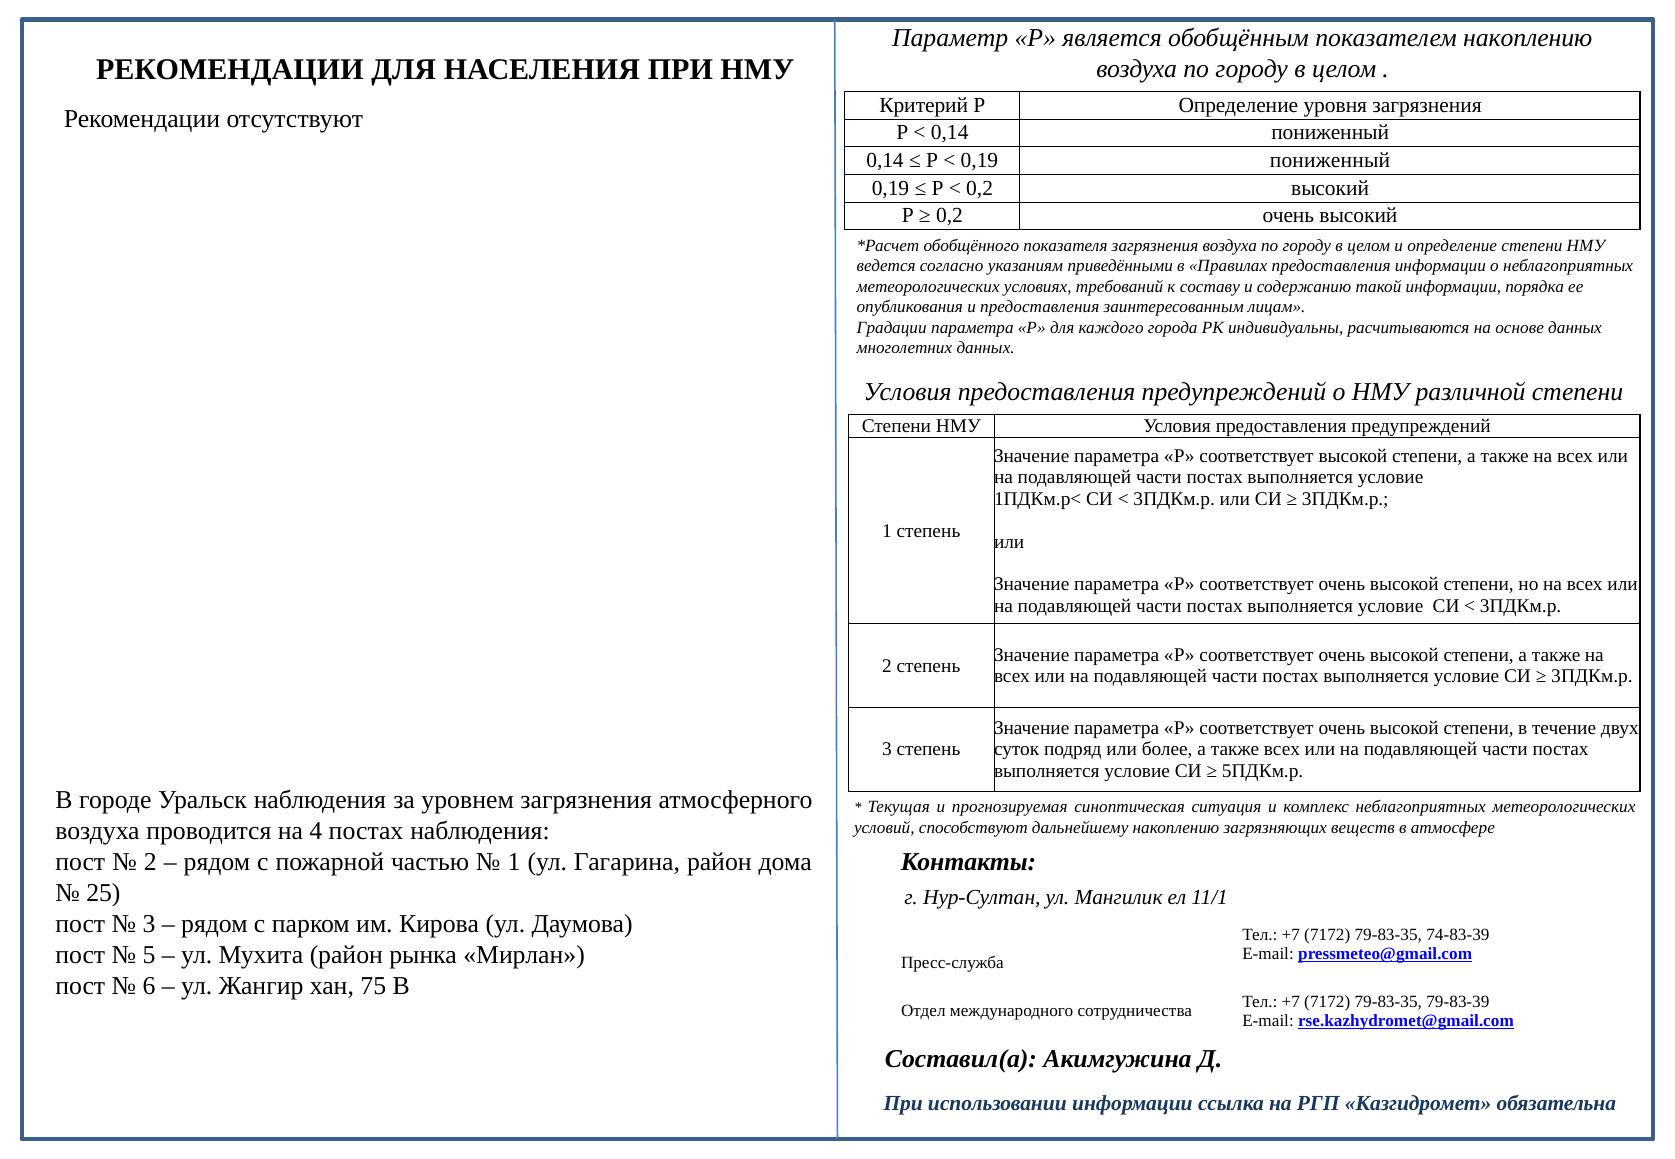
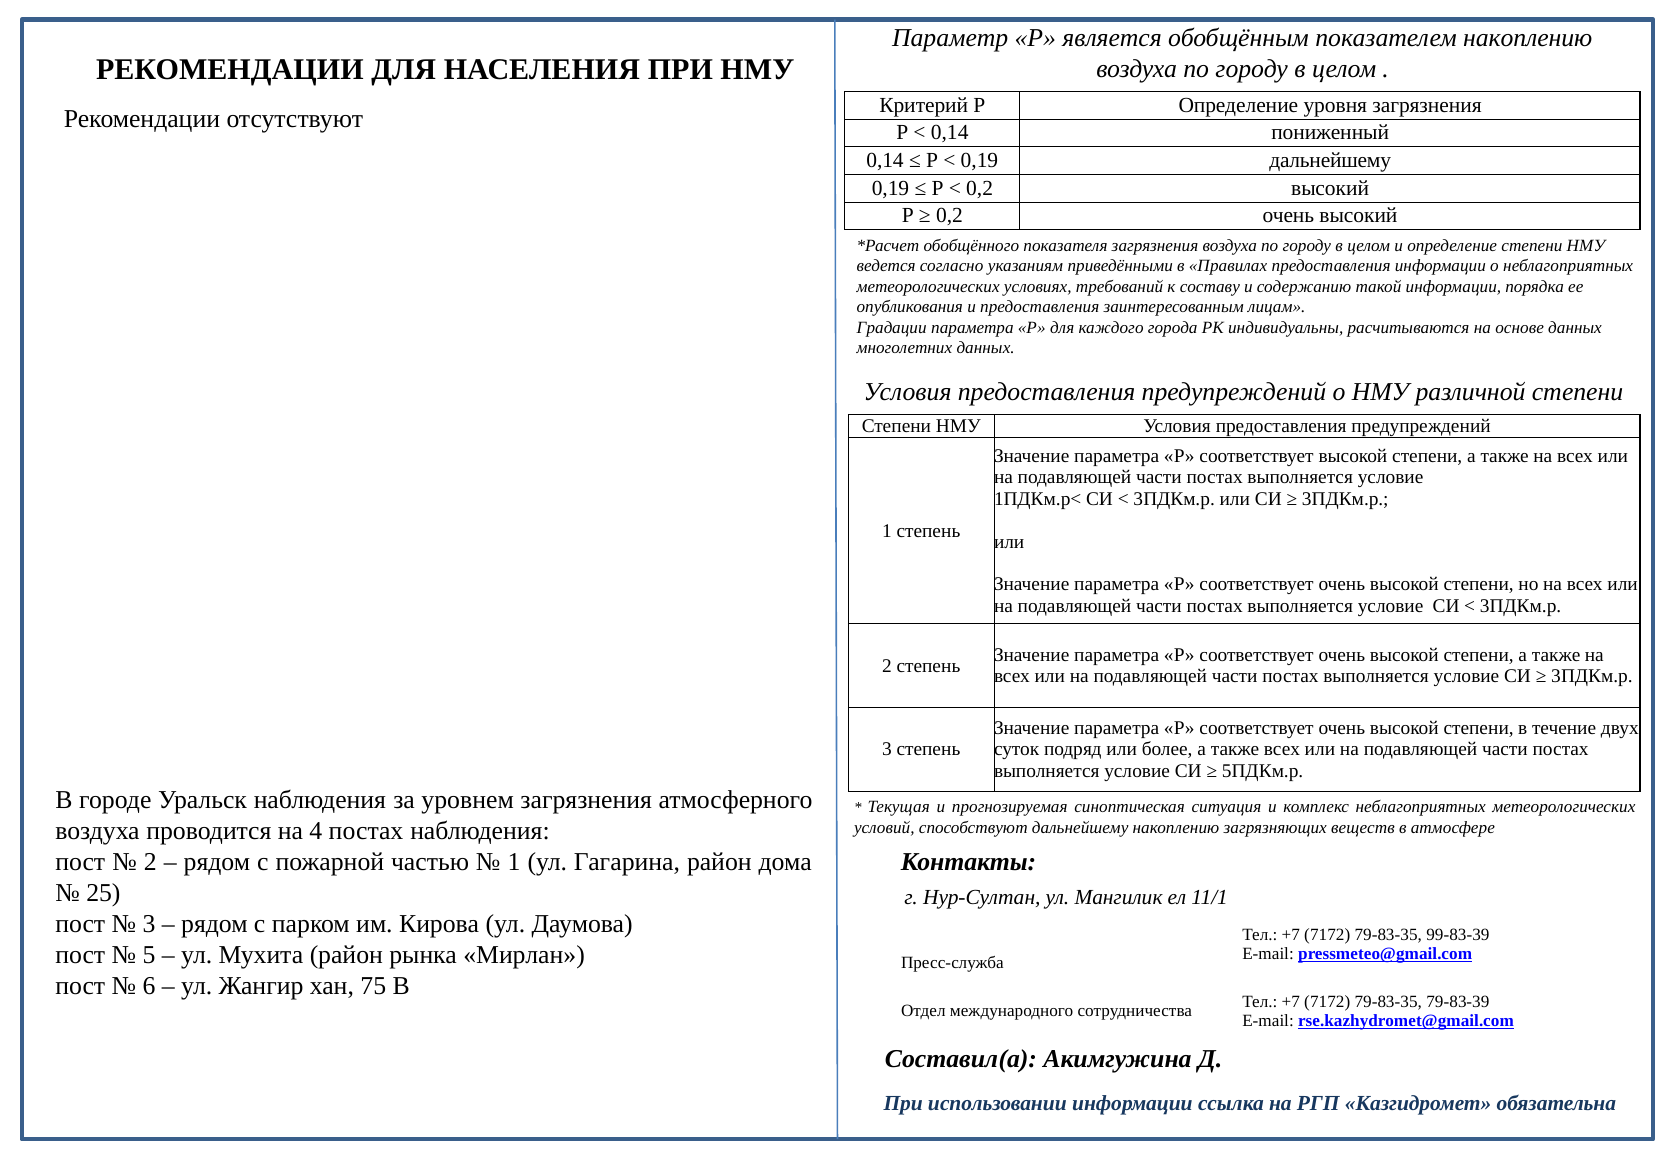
0,19 пониженный: пониженный -> дальнейшему
74-83-39: 74-83-39 -> 99-83-39
